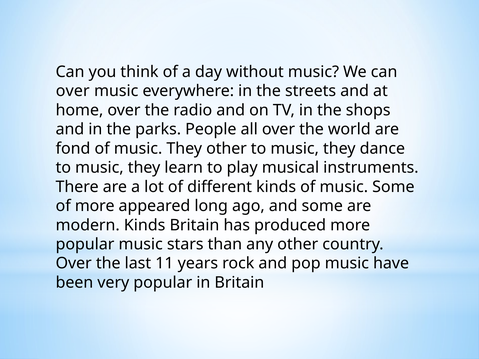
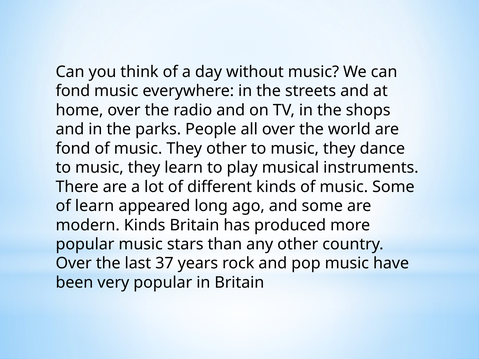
over at (73, 91): over -> fond
of more: more -> learn
11: 11 -> 37
